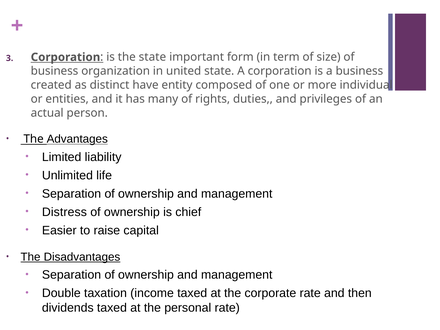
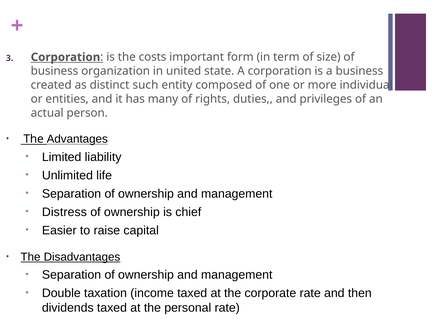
the state: state -> costs
have: have -> such
